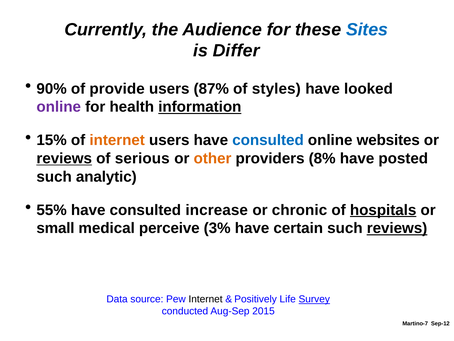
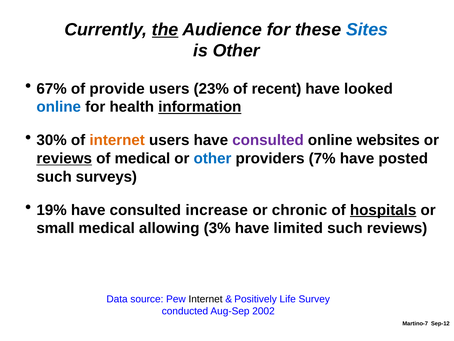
the underline: none -> present
is Differ: Differ -> Other
90%: 90% -> 67%
87%: 87% -> 23%
styles: styles -> recent
online at (59, 107) colour: purple -> blue
15%: 15% -> 30%
consulted at (268, 140) colour: blue -> purple
of serious: serious -> medical
other at (213, 158) colour: orange -> blue
8%: 8% -> 7%
analytic: analytic -> surveys
55%: 55% -> 19%
perceive: perceive -> allowing
certain: certain -> limited
reviews at (397, 228) underline: present -> none
Survey underline: present -> none
2015: 2015 -> 2002
